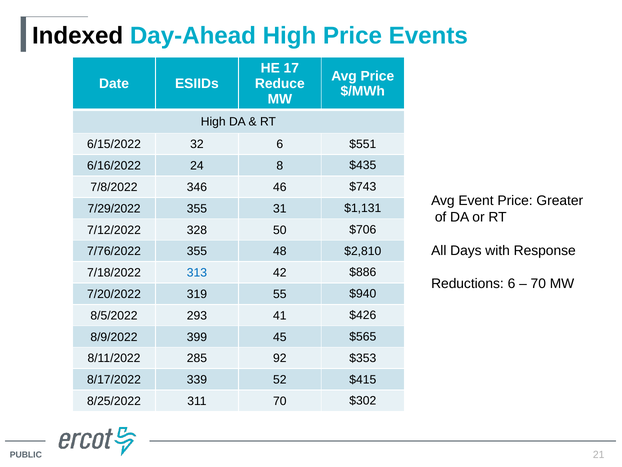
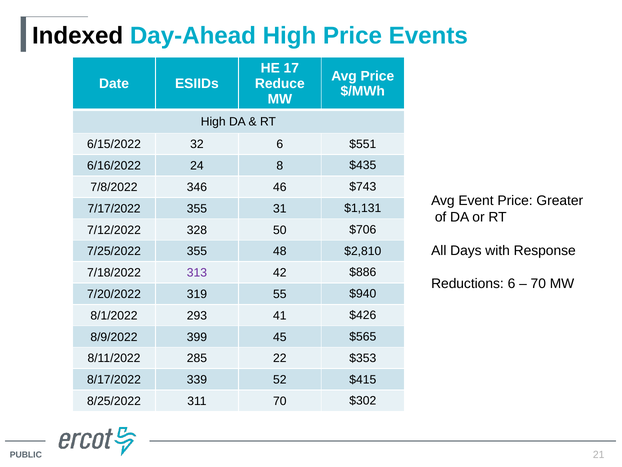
7/29/2022: 7/29/2022 -> 7/17/2022
7/76/2022: 7/76/2022 -> 7/25/2022
313 colour: blue -> purple
8/5/2022: 8/5/2022 -> 8/1/2022
92: 92 -> 22
